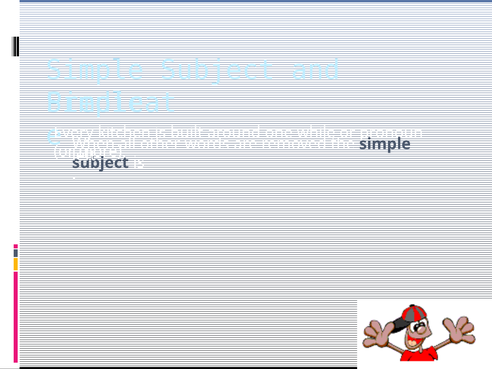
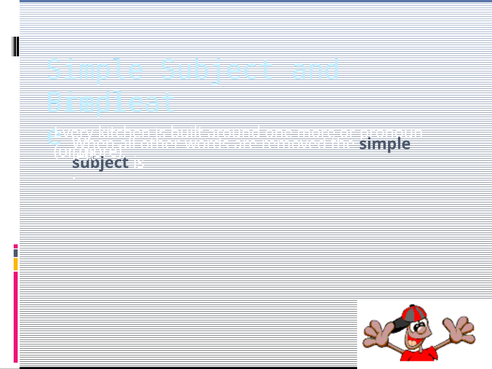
one while: while -> more
